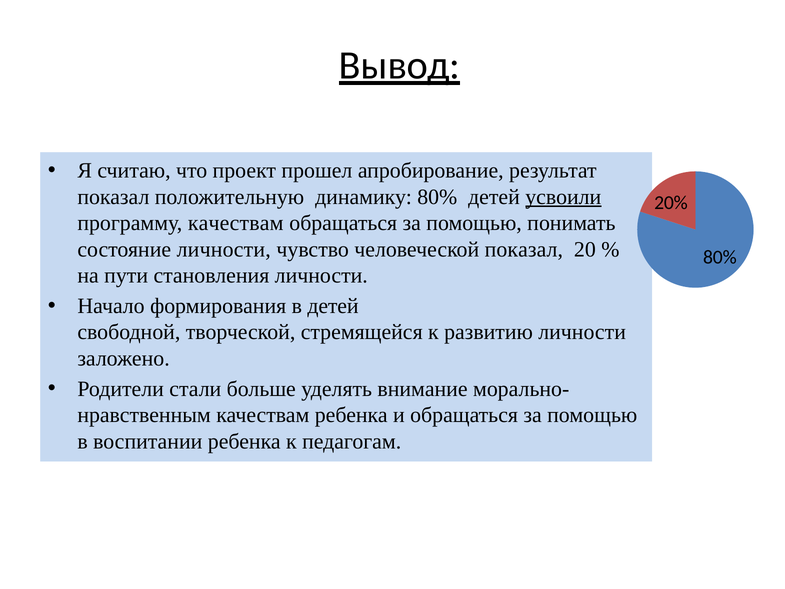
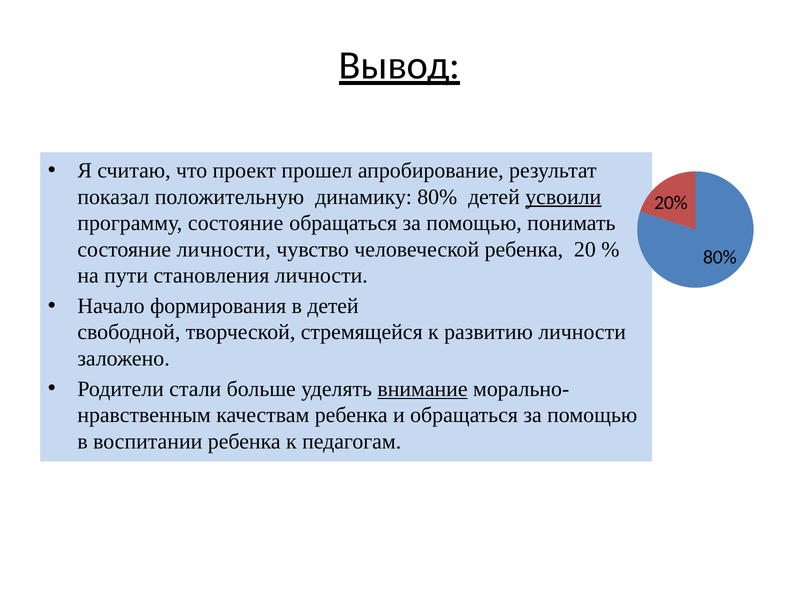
программу качествам: качествам -> состояние
человеческой показал: показал -> ребенка
внимание underline: none -> present
